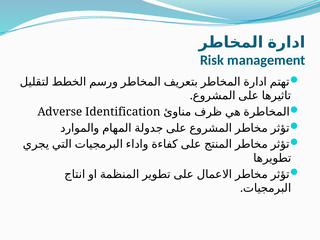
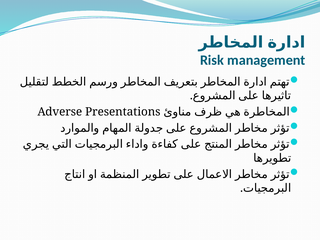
Identification: Identification -> Presentations
